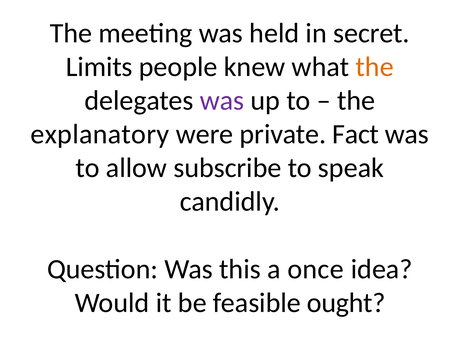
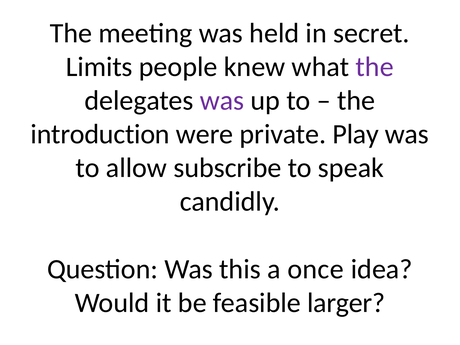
the at (375, 67) colour: orange -> purple
explanatory: explanatory -> introduction
Fact: Fact -> Play
ought: ought -> larger
